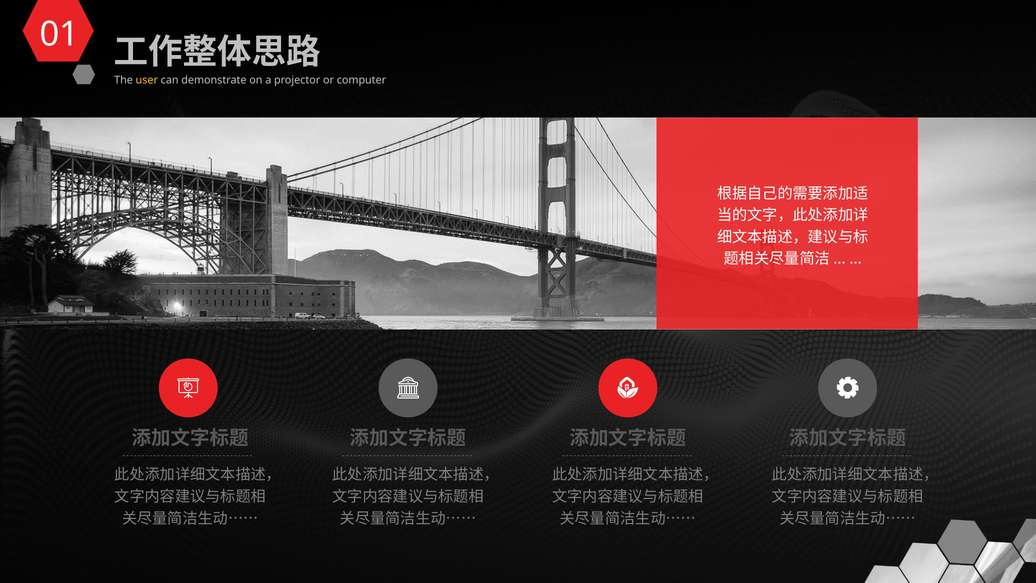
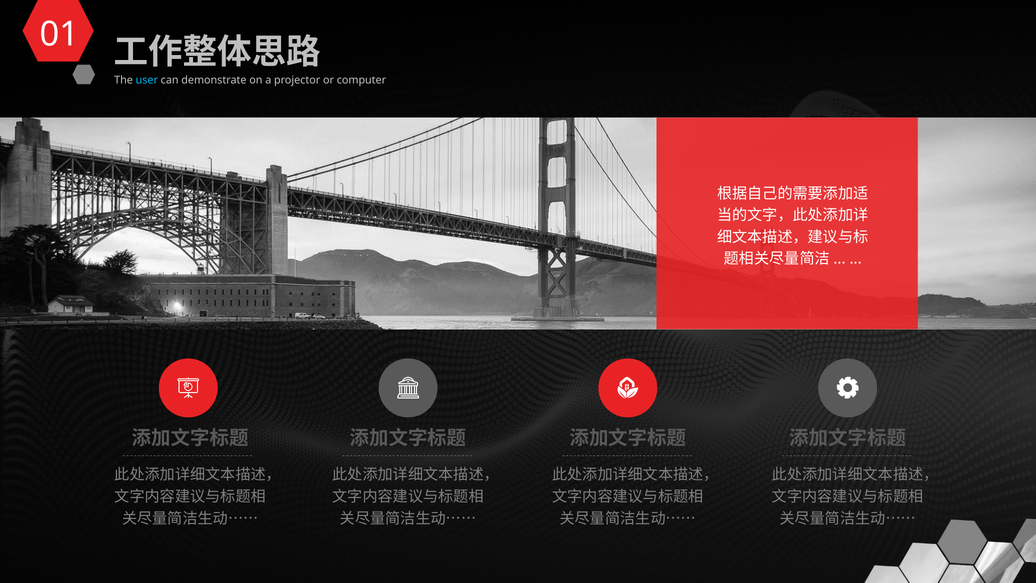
user colour: yellow -> light blue
